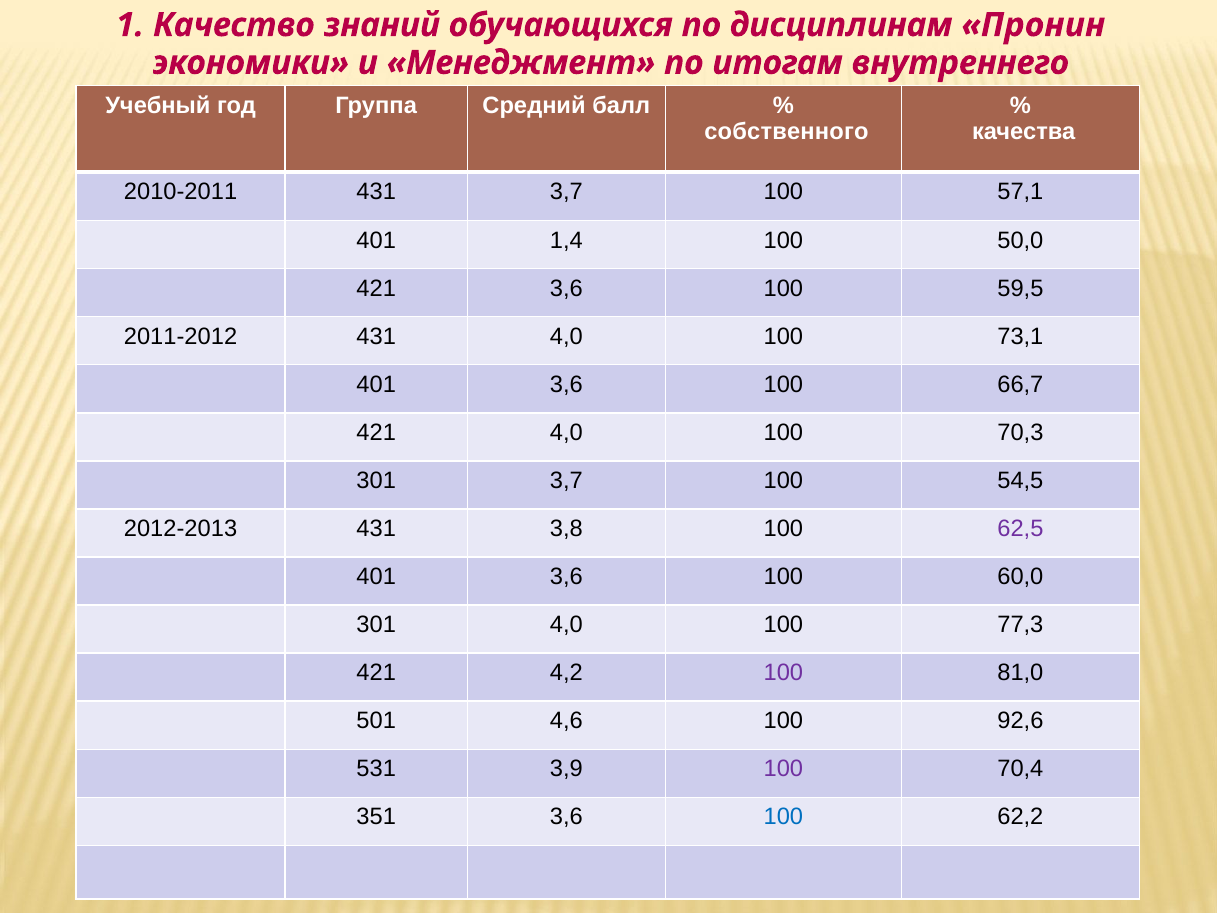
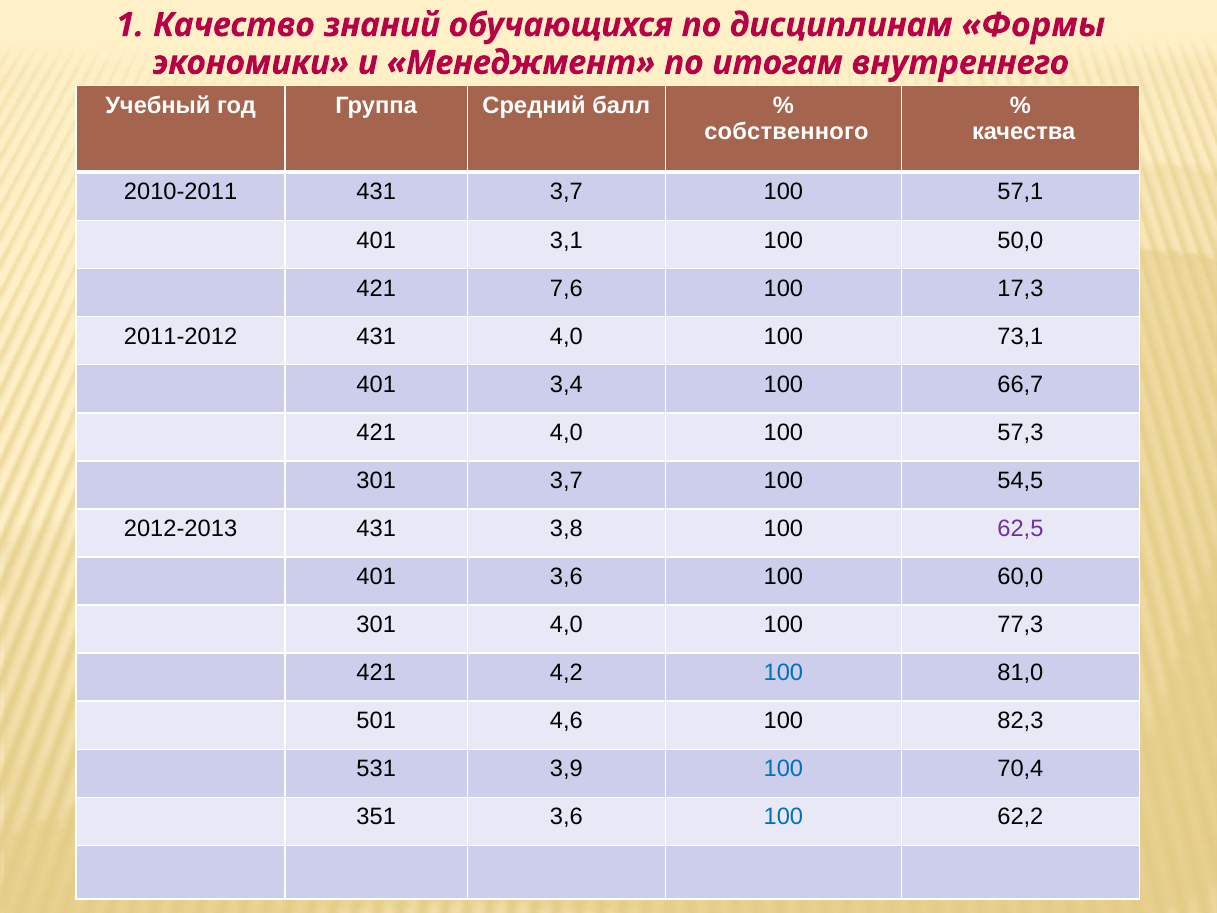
Пронин: Пронин -> Формы
1,4: 1,4 -> 3,1
421 3,6: 3,6 -> 7,6
59,5: 59,5 -> 17,3
3,6 at (566, 384): 3,6 -> 3,4
70,3: 70,3 -> 57,3
100 at (783, 673) colour: purple -> blue
92,6: 92,6 -> 82,3
100 at (783, 769) colour: purple -> blue
